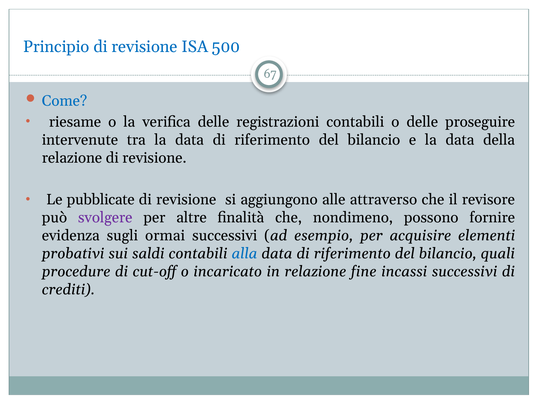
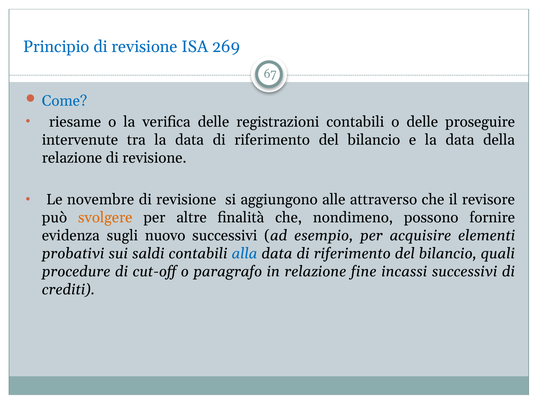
500: 500 -> 269
pubblicate: pubblicate -> novembre
svolgere colour: purple -> orange
ormai: ormai -> nuovo
incaricato: incaricato -> paragrafo
